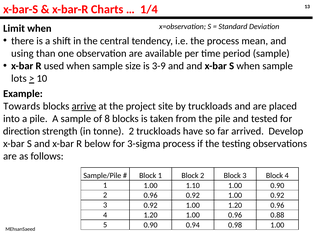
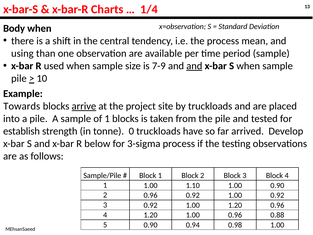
Limit: Limit -> Body
3-9: 3-9 -> 7-9
and at (194, 66) underline: none -> present
lots at (19, 78): lots -> pile
of 8: 8 -> 1
direction: direction -> establish
tonne 2: 2 -> 0
